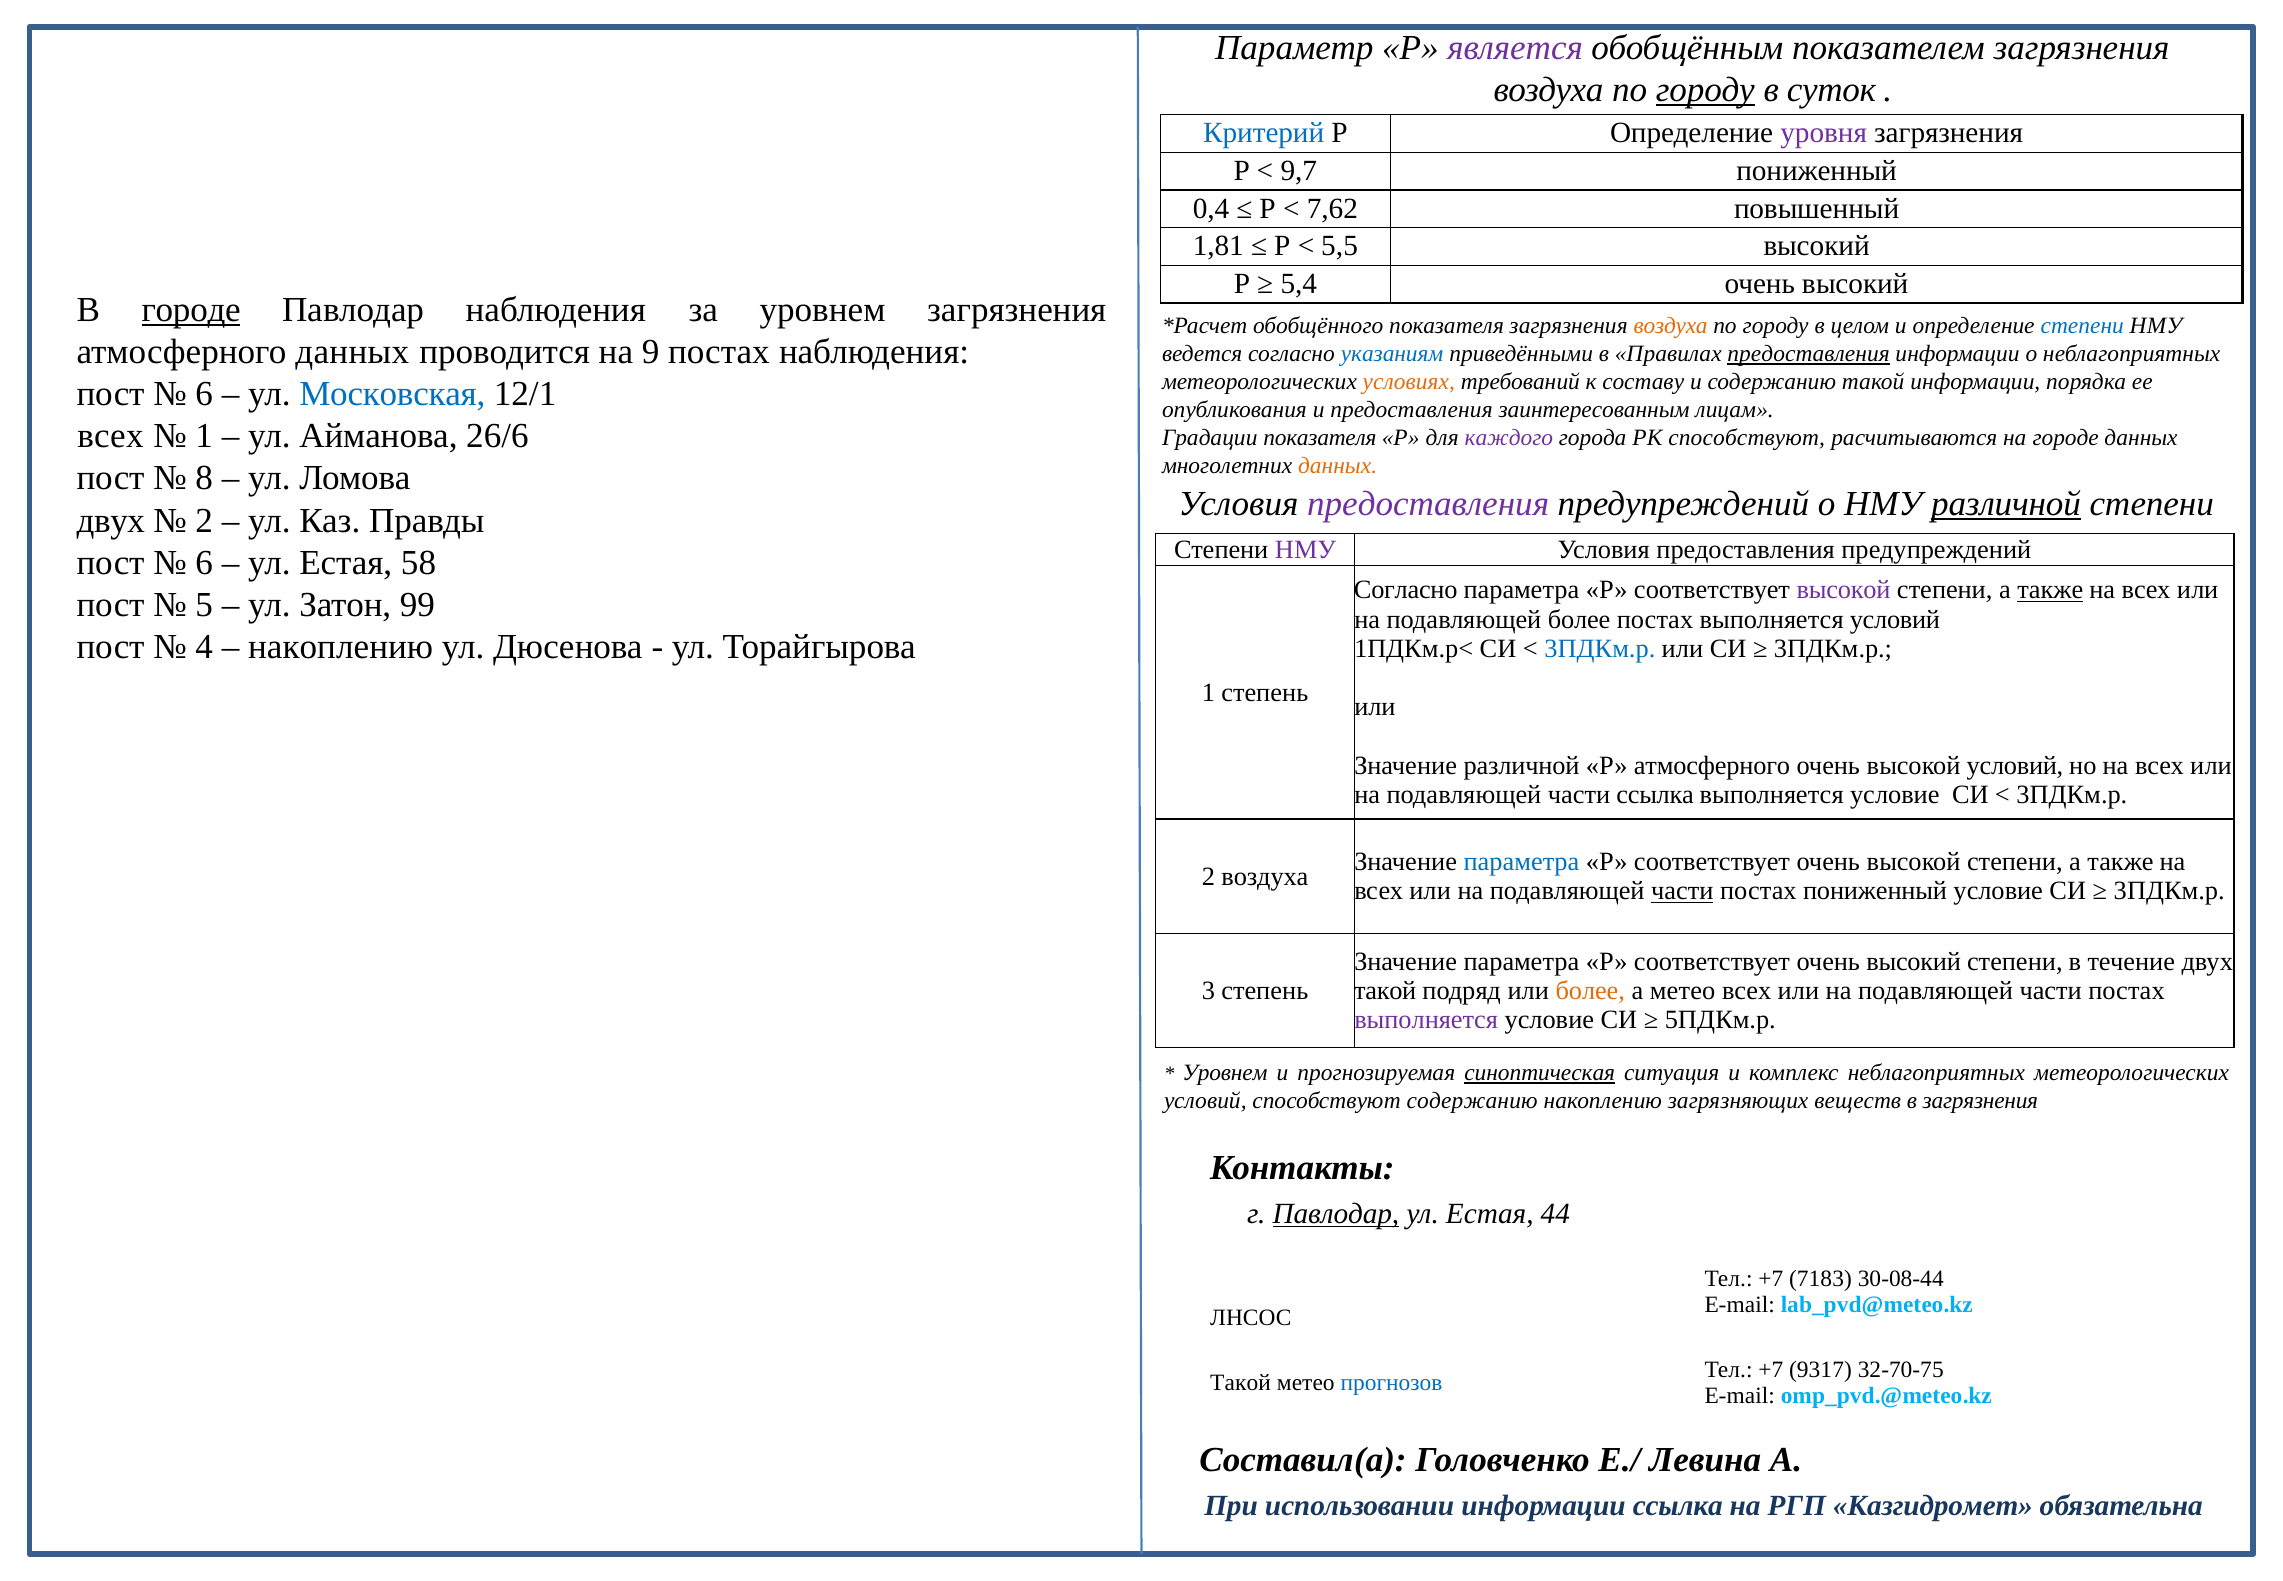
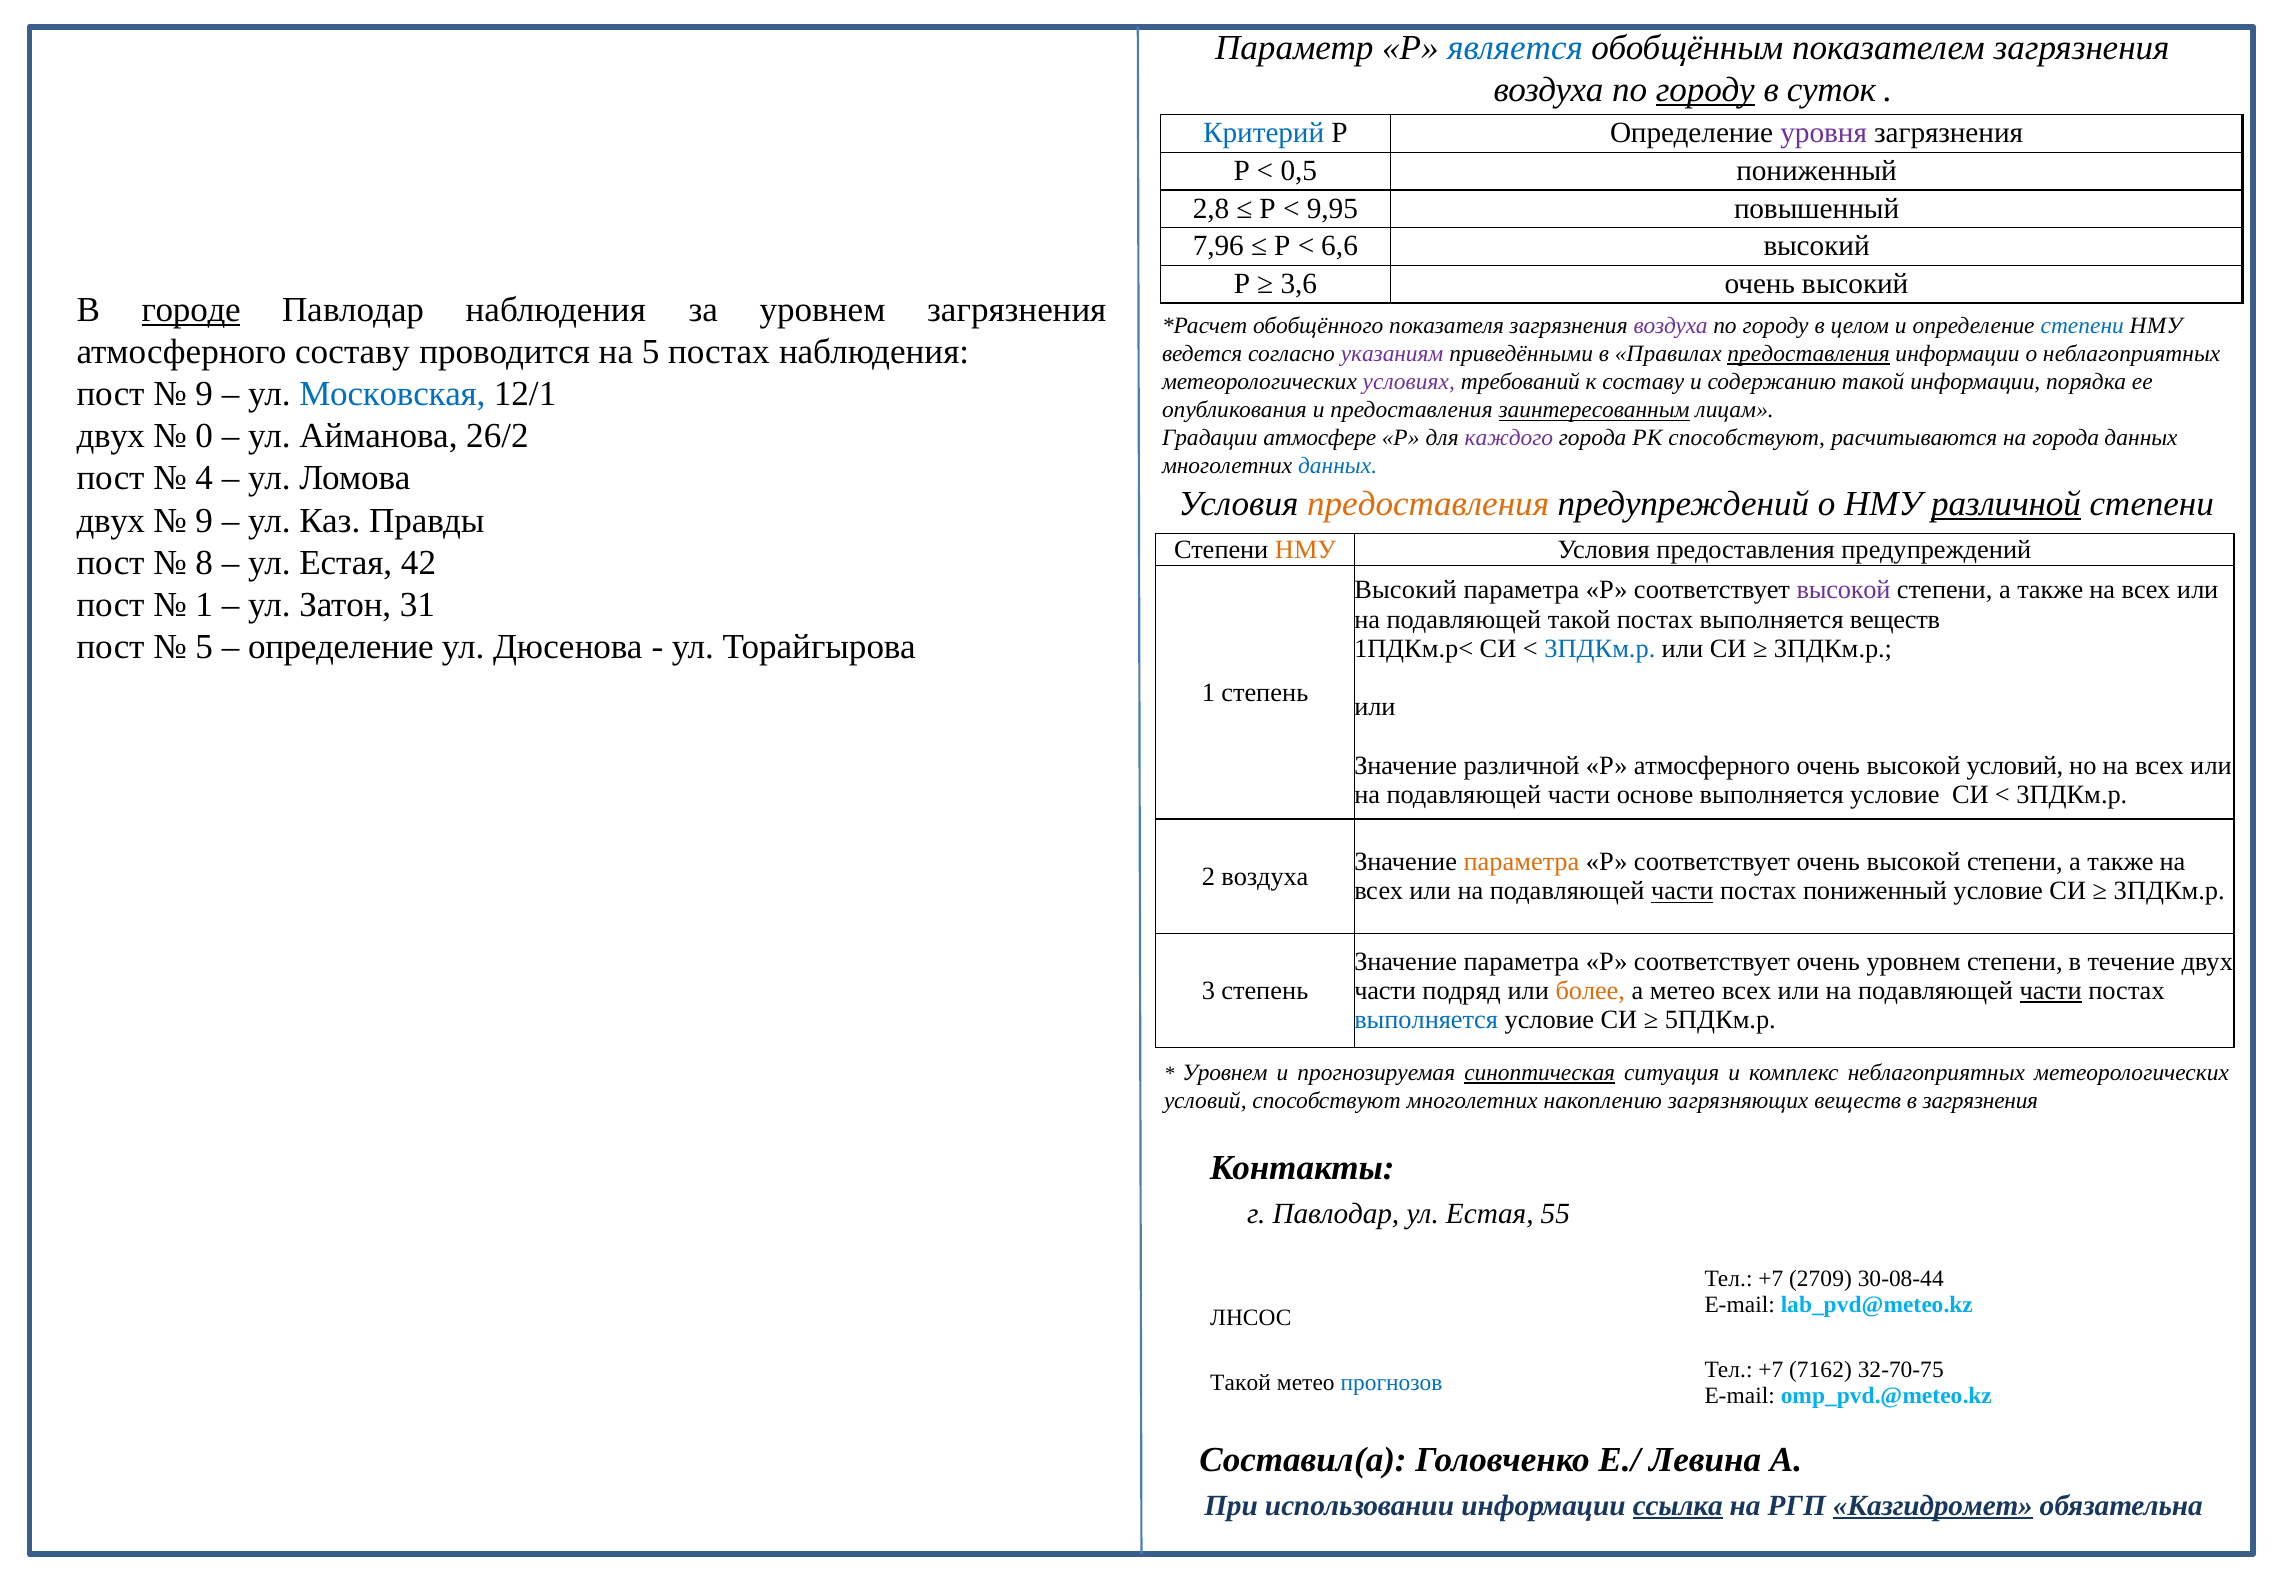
является colour: purple -> blue
9,7: 9,7 -> 0,5
0,4: 0,4 -> 2,8
7,62: 7,62 -> 9,95
1,81: 1,81 -> 7,96
5,5: 5,5 -> 6,6
5,4: 5,4 -> 3,6
воздуха at (1671, 326) colour: orange -> purple
атмосферного данных: данных -> составу
на 9: 9 -> 5
указаниям colour: blue -> purple
условиях colour: orange -> purple
6 at (204, 394): 6 -> 9
заинтересованным underline: none -> present
всех at (110, 436): всех -> двух
1 at (204, 436): 1 -> 0
26/6: 26/6 -> 26/2
Градации показателя: показателя -> атмосфере
на городе: городе -> города
данных at (1338, 466) colour: orange -> blue
8: 8 -> 4
предоставления at (1428, 503) colour: purple -> orange
2 at (204, 520): 2 -> 9
НМУ at (1306, 549) colour: purple -> orange
6 at (204, 562): 6 -> 8
58: 58 -> 42
Согласно at (1406, 590): Согласно -> Высокий
также at (2050, 590) underline: present -> none
5 at (204, 605): 5 -> 1
99: 99 -> 31
подавляющей более: более -> такой
выполняется условий: условий -> веществ
4 at (204, 647): 4 -> 5
накоплению at (341, 647): накоплению -> определение
части ссылка: ссылка -> основе
параметра at (1521, 862) colour: blue -> orange
соответствует очень высокий: высокий -> уровнем
такой at (1385, 990): такой -> части
части at (2051, 990) underline: none -> present
выполняется at (1426, 1020) colour: purple -> blue
способствуют содержанию: содержанию -> многолетних
Павлодар at (1336, 1214) underline: present -> none
44: 44 -> 55
7183: 7183 -> 2709
9317: 9317 -> 7162
ссылка at (1678, 1505) underline: none -> present
Казгидромет underline: none -> present
